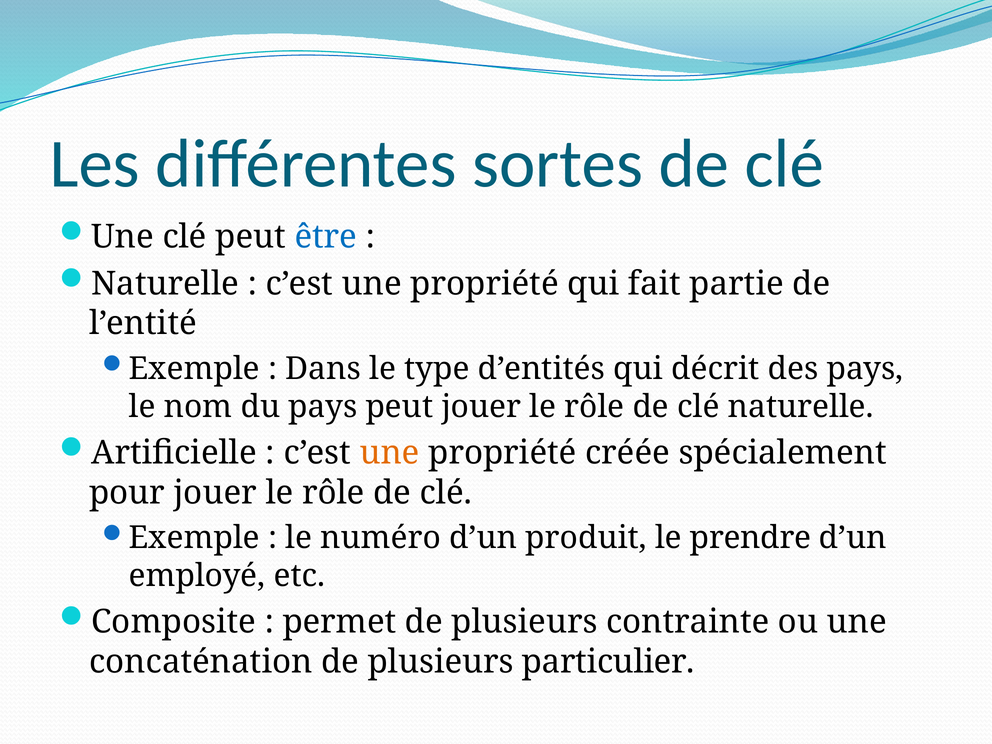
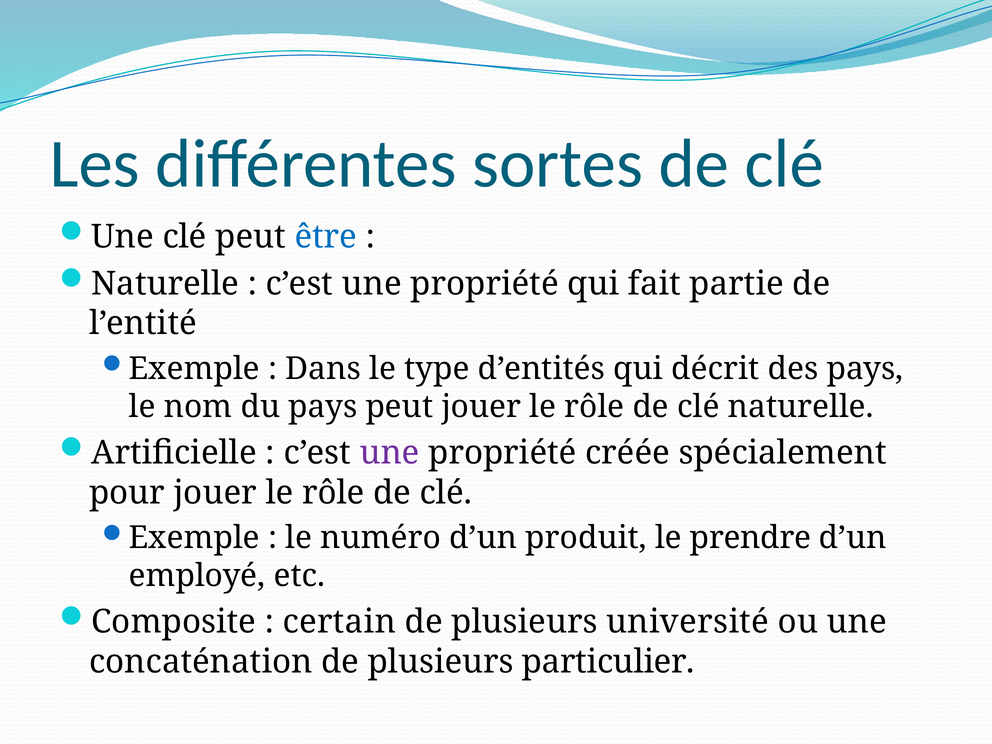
une at (390, 453) colour: orange -> purple
permet: permet -> certain
contrainte: contrainte -> université
